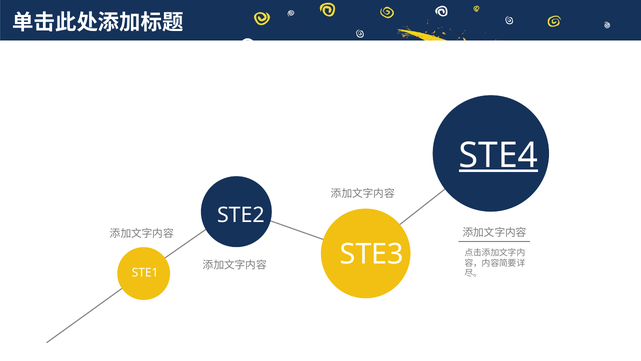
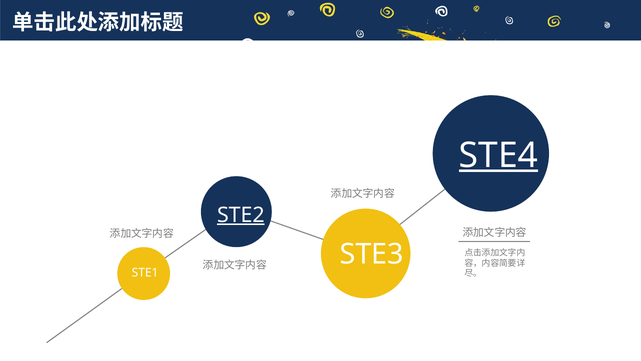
STE2 underline: none -> present
